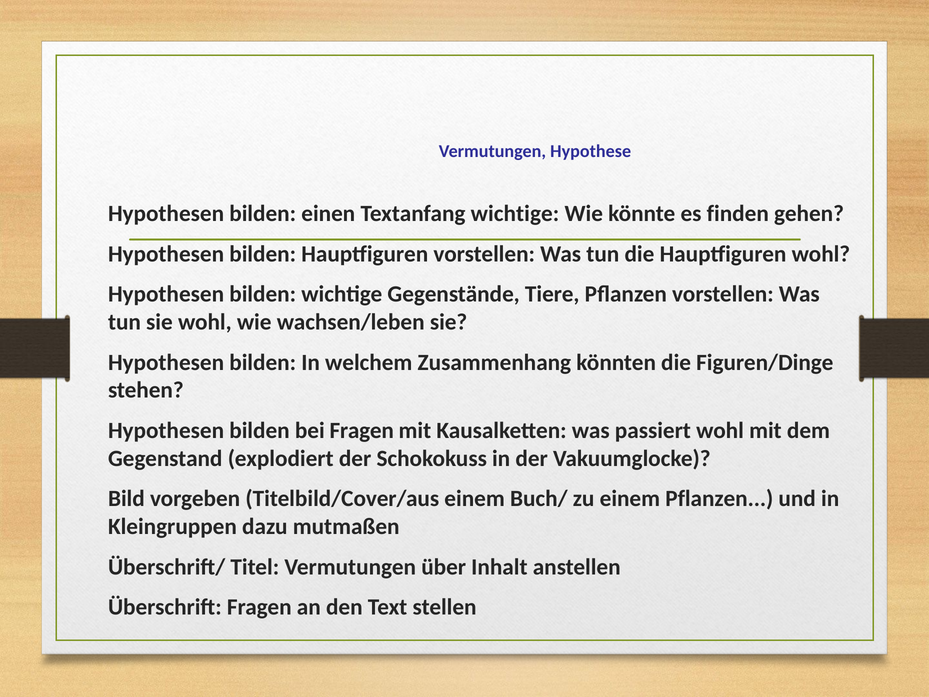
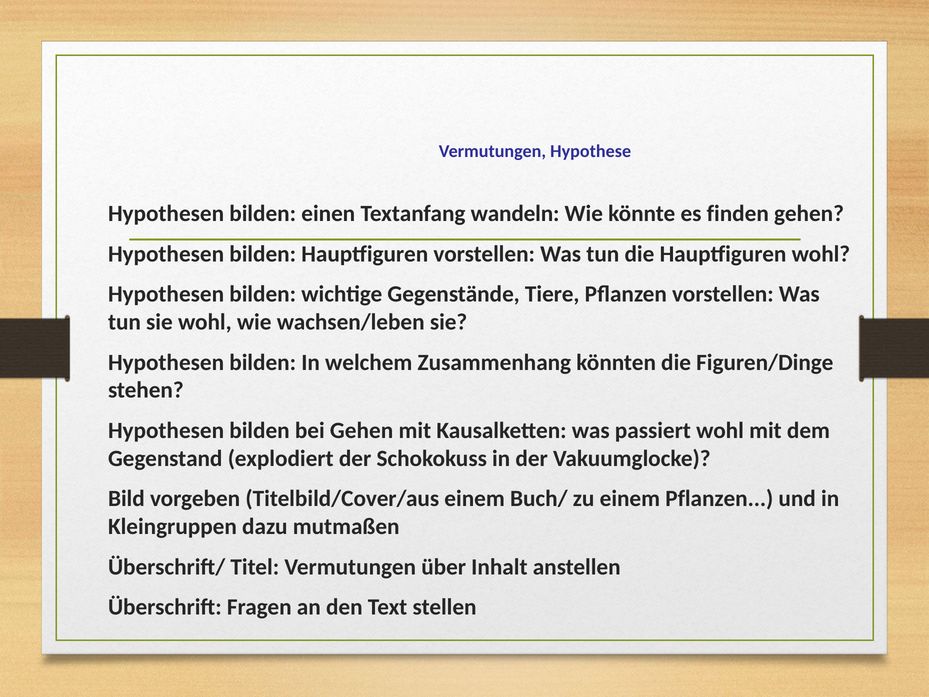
Textanfang wichtige: wichtige -> wandeln
bei Fragen: Fragen -> Gehen
